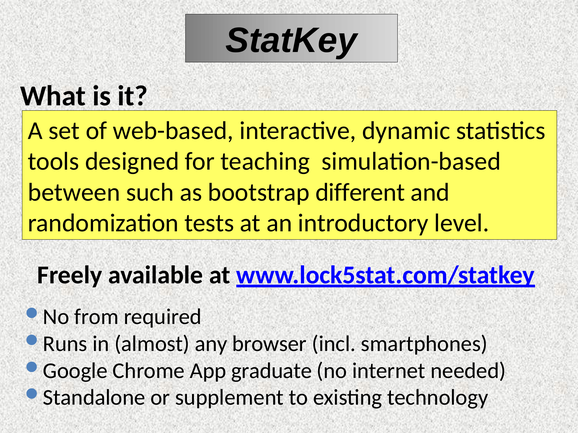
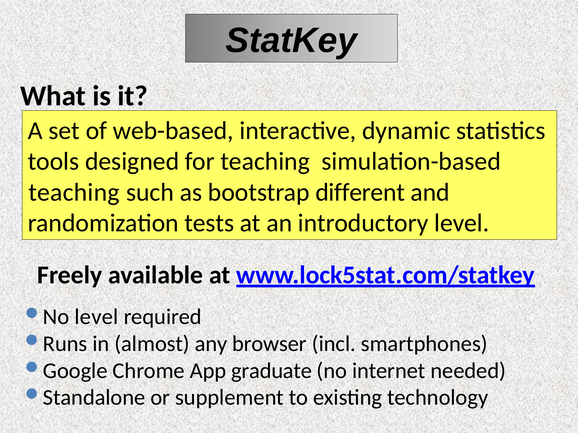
between at (74, 192): between -> teaching
from at (97, 317): from -> level
